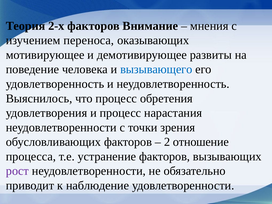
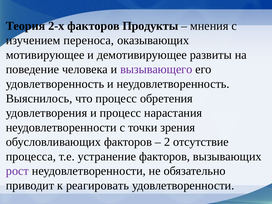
Внимание: Внимание -> Продукты
вызывающего colour: blue -> purple
отношение: отношение -> отсутствие
наблюдение: наблюдение -> реагировать
